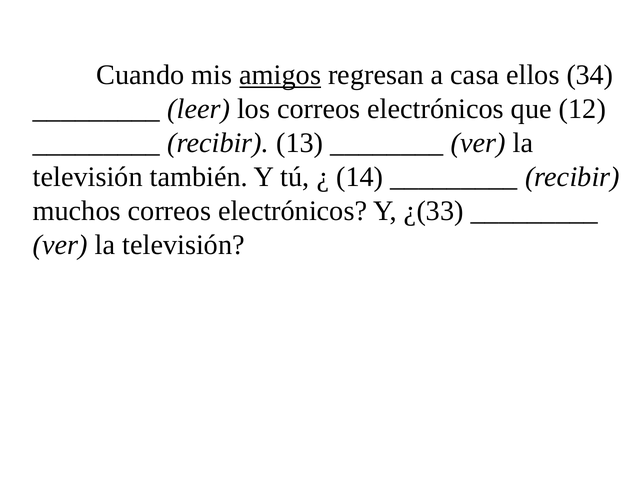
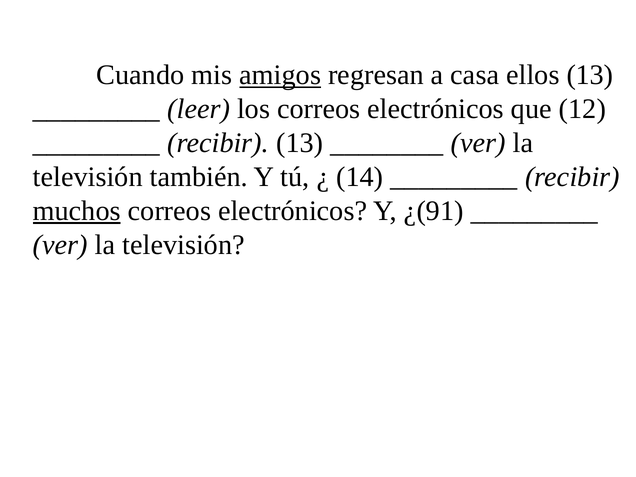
ellos 34: 34 -> 13
muchos underline: none -> present
¿(33: ¿(33 -> ¿(91
